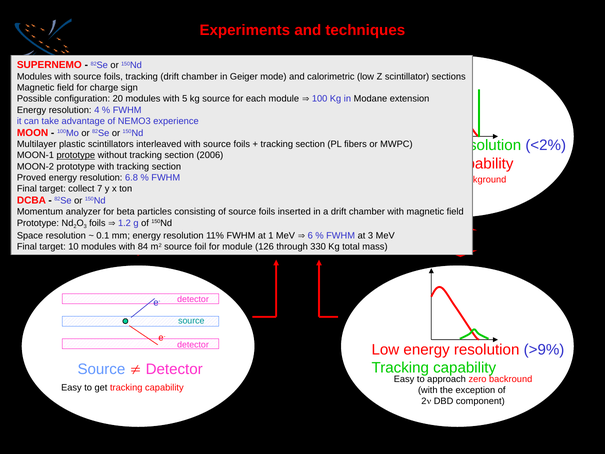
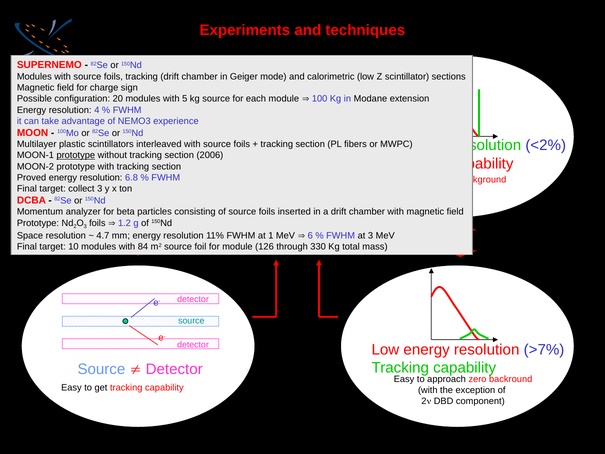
collect 7: 7 -> 3
0.1: 0.1 -> 4.7
>9%: >9% -> >7%
